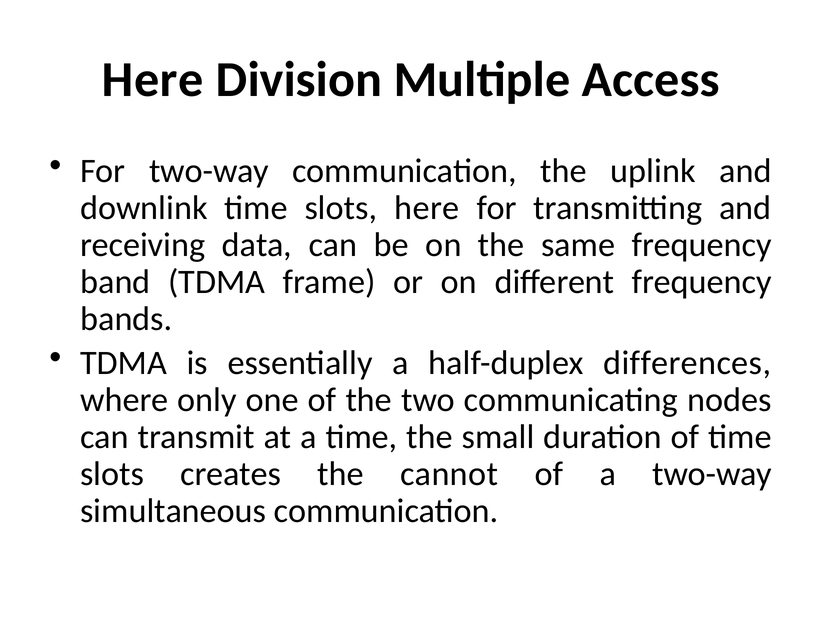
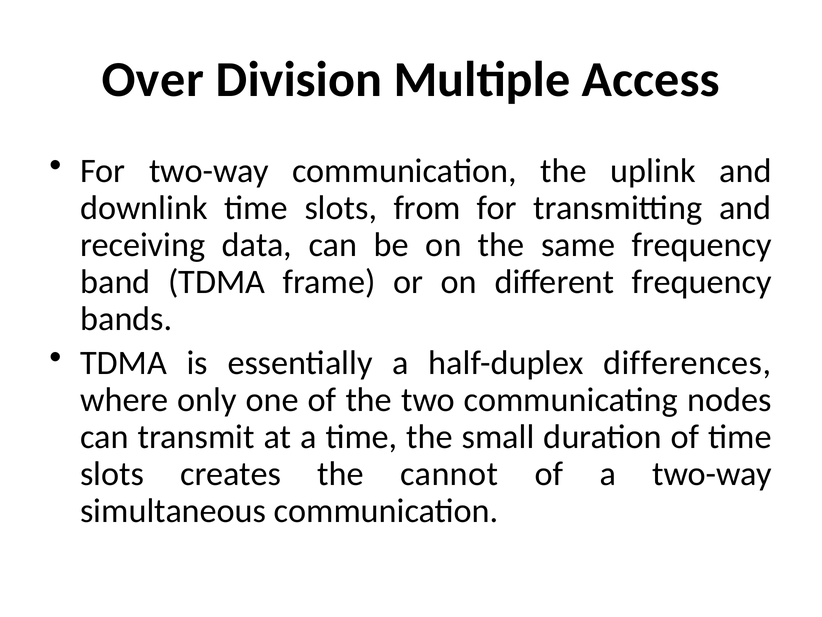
Here at (153, 80): Here -> Over
slots here: here -> from
